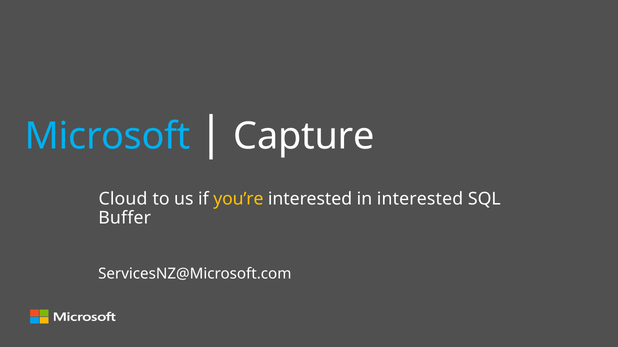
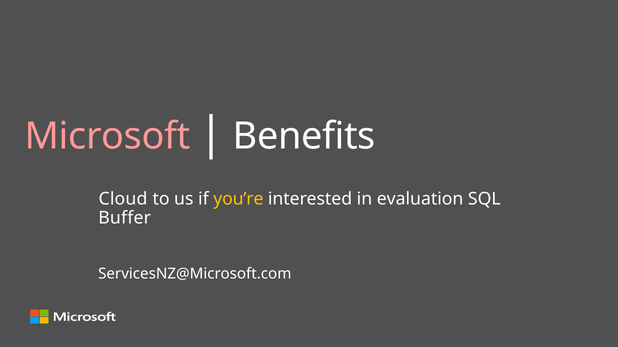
Microsoft colour: light blue -> pink
Capture: Capture -> Benefits
in interested: interested -> evaluation
